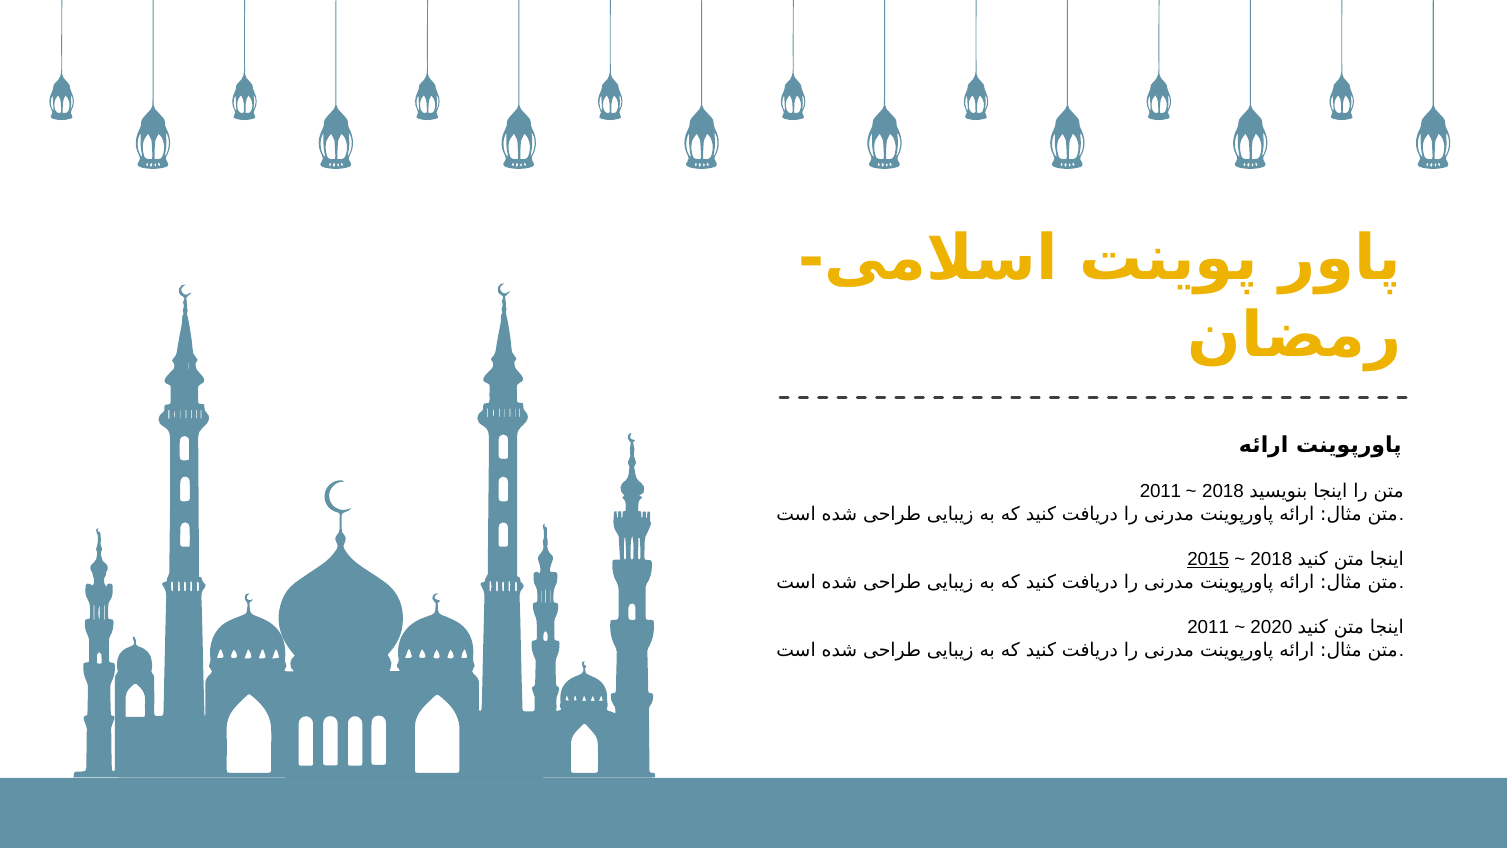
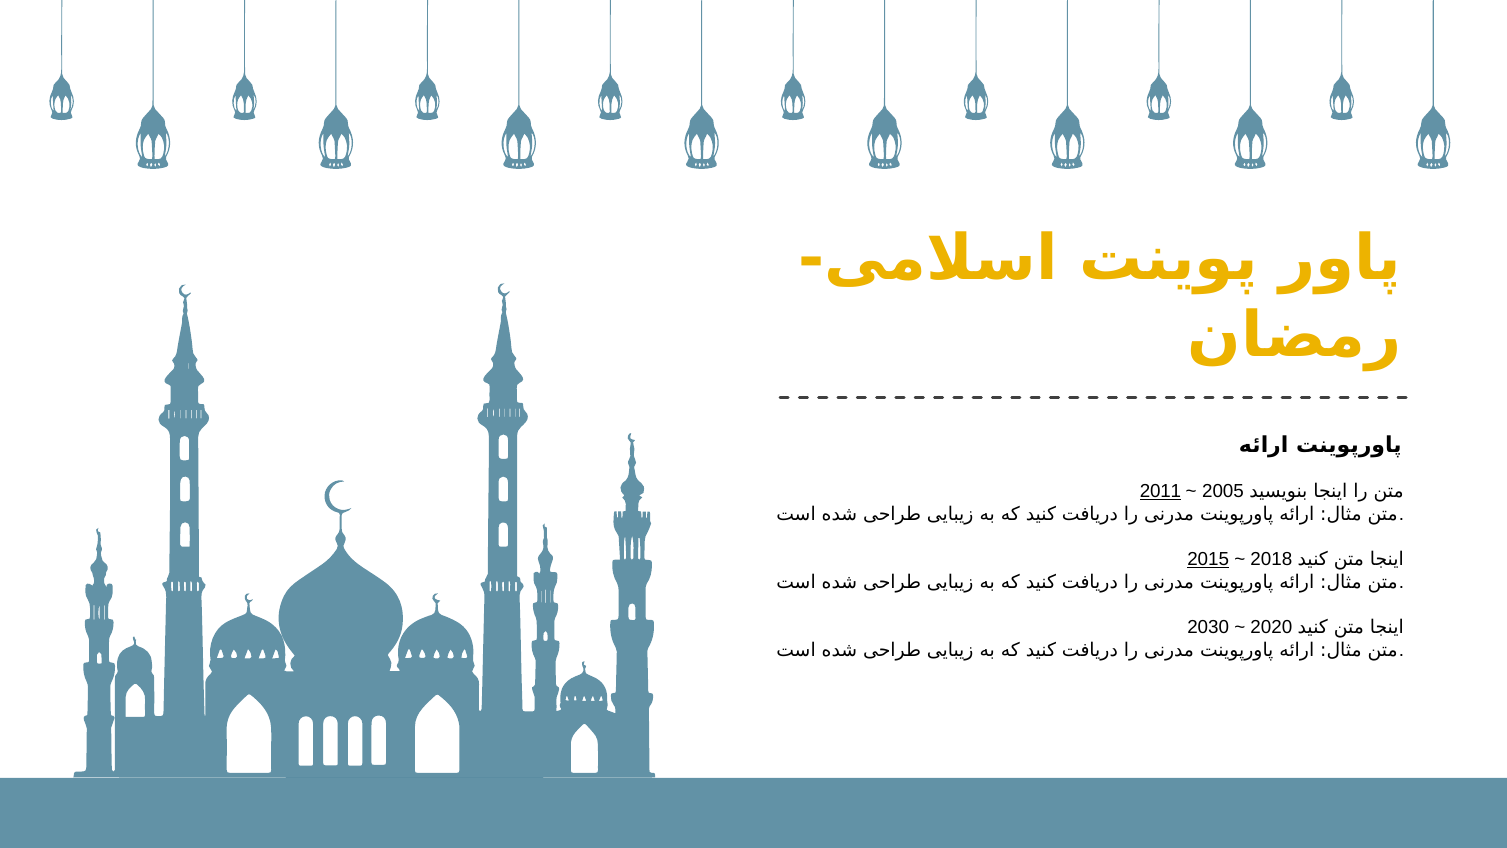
2011 at (1161, 491) underline: none -> present
2018 at (1223, 491): 2018 -> 2005
2011 at (1208, 627): 2011 -> 2030
